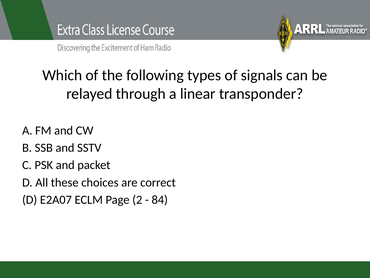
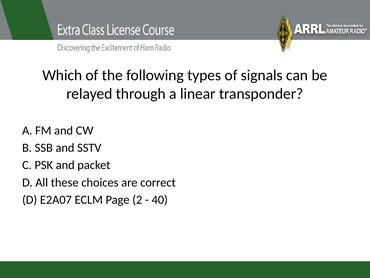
84: 84 -> 40
